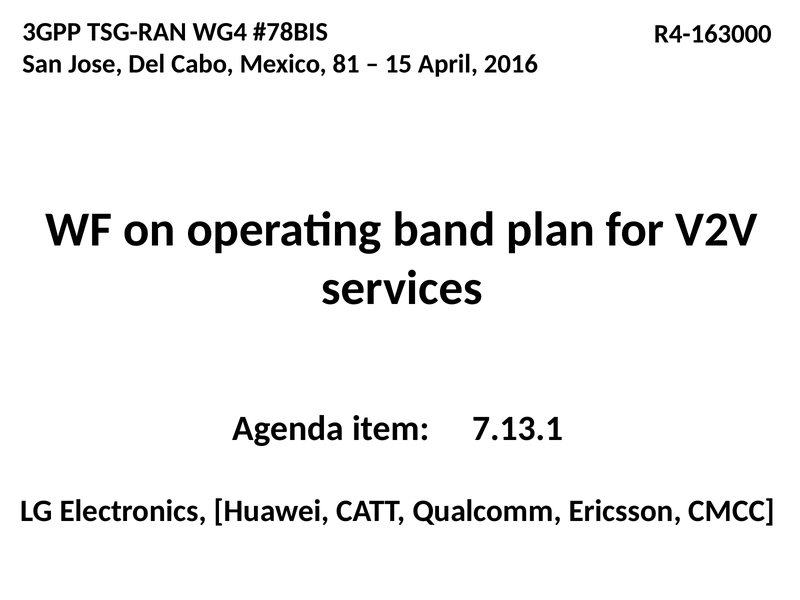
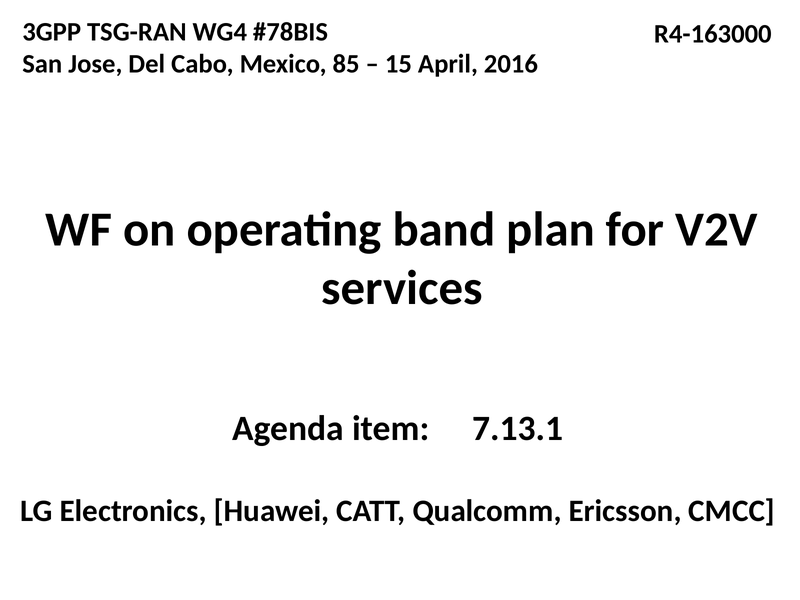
81: 81 -> 85
